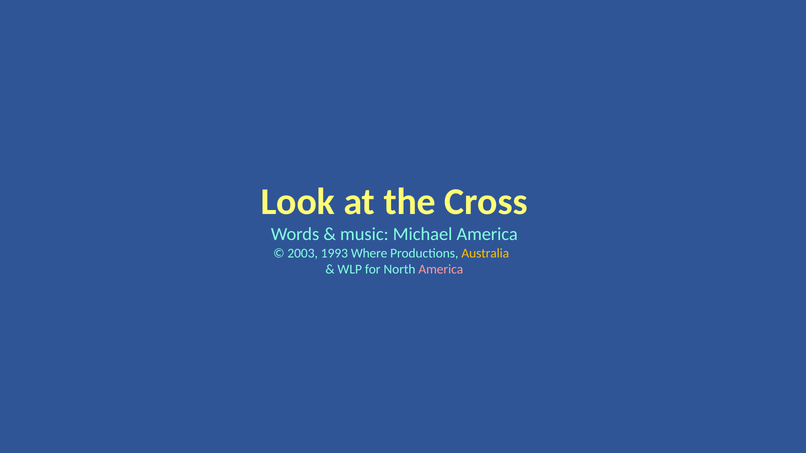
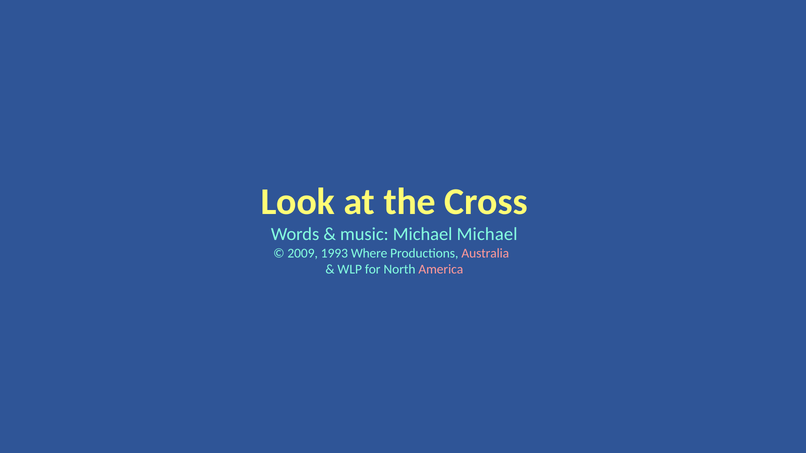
Michael America: America -> Michael
2003: 2003 -> 2009
Australia colour: yellow -> pink
